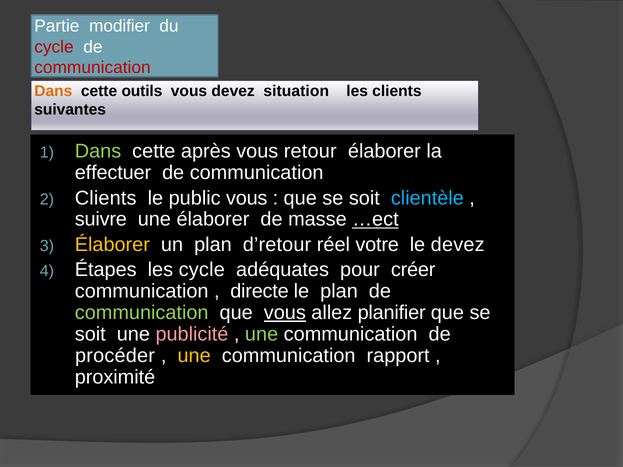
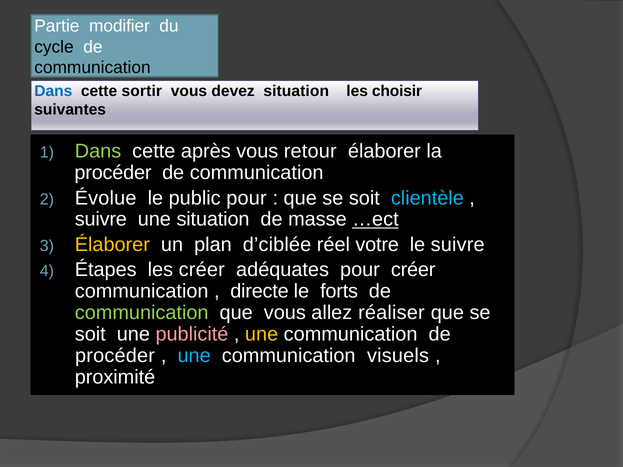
cycle at (54, 47) colour: red -> black
communication at (92, 68) colour: red -> black
Dans at (53, 91) colour: orange -> blue
outils: outils -> sortir
les clients: clients -> choisir
effectuer at (113, 173): effectuer -> procéder
Clients at (106, 198): Clients -> Évolue
public vous: vous -> pour
une élaborer: élaborer -> situation
d’retour: d’retour -> d’ciblée
le devez: devez -> suivre
les cycle: cycle -> créer
le plan: plan -> forts
vous at (285, 313) underline: present -> none
planifier: planifier -> réaliser
une at (262, 334) colour: light green -> yellow
une at (194, 356) colour: yellow -> light blue
rapport: rapport -> visuels
